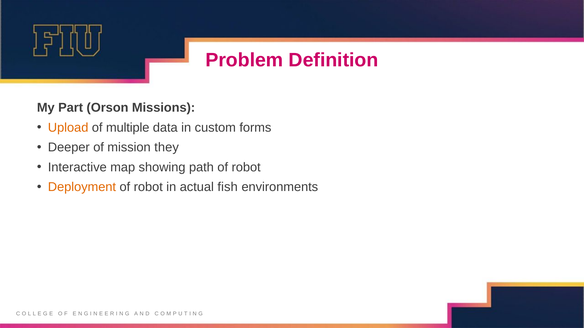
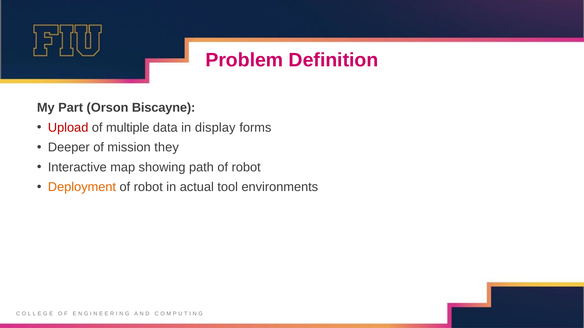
Missions: Missions -> Biscayne
Upload colour: orange -> red
custom: custom -> display
fish: fish -> tool
